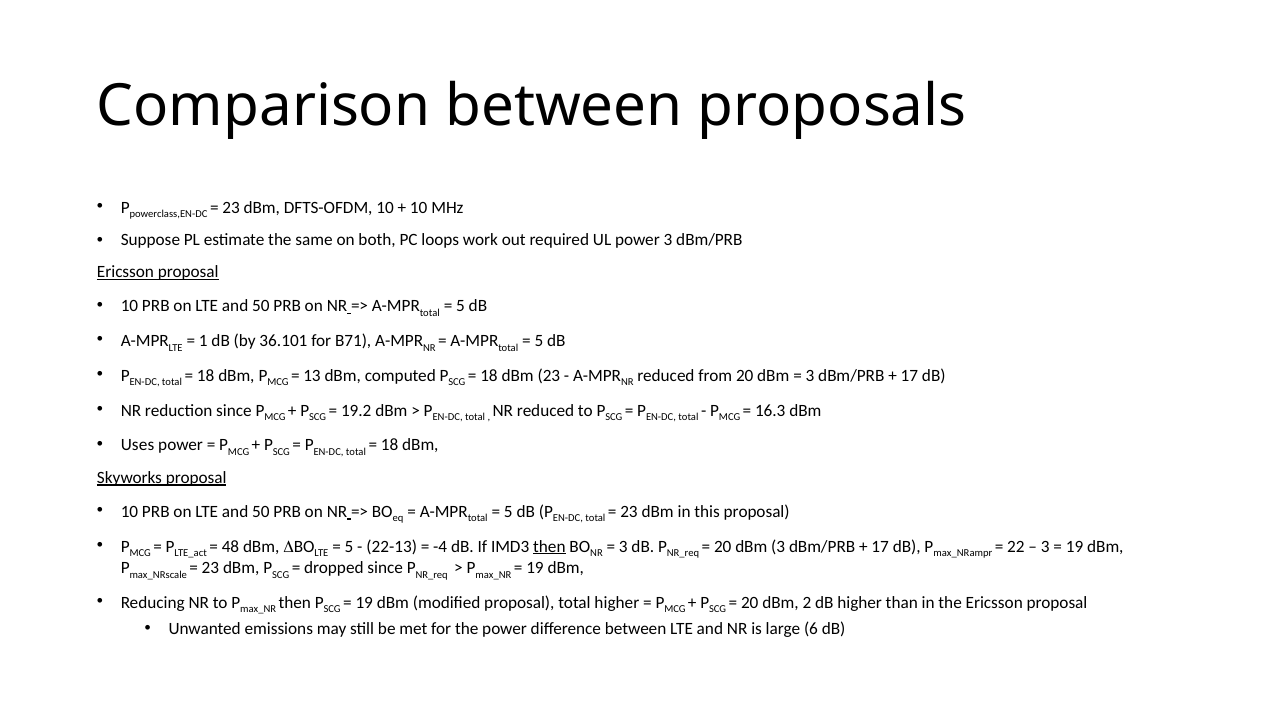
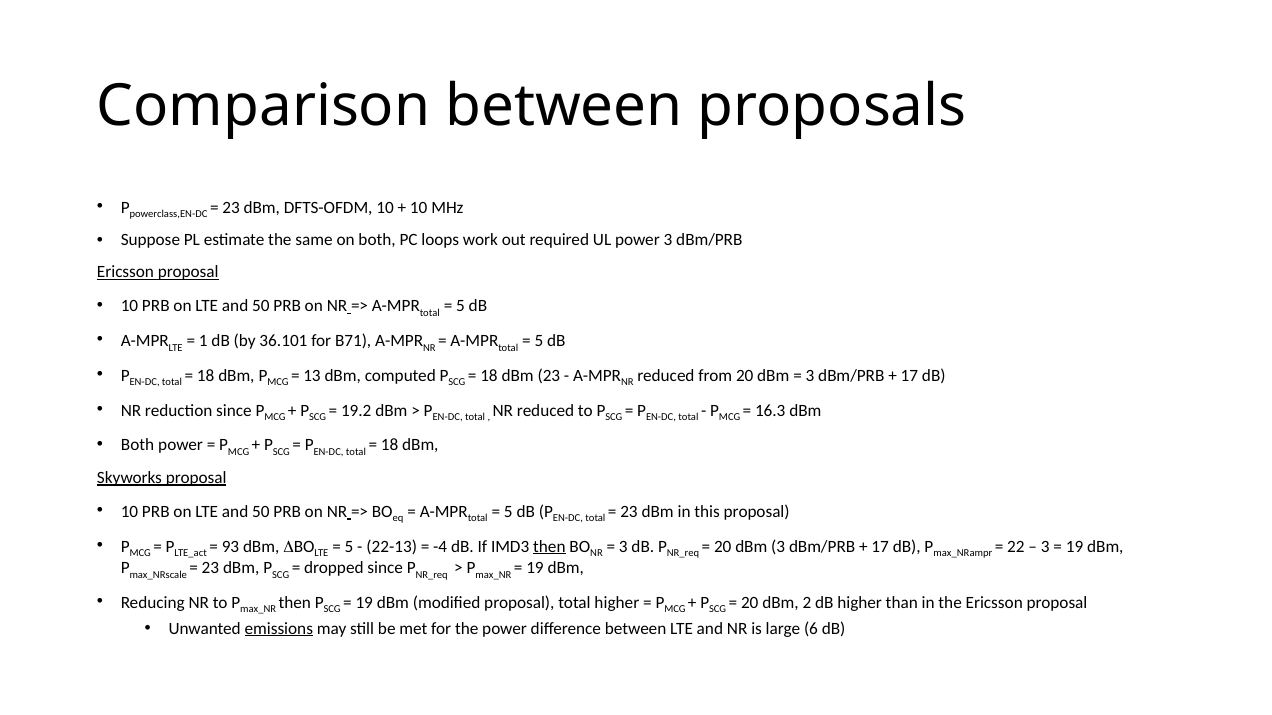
Uses at (138, 445): Uses -> Both
48: 48 -> 93
emissions underline: none -> present
